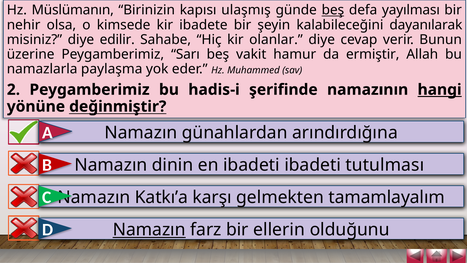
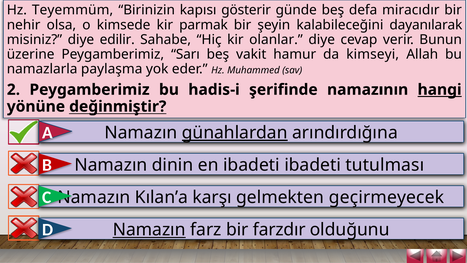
Müslümanın: Müslümanın -> Teyemmüm
ulaşmış: ulaşmış -> gösterir
beş at (333, 10) underline: present -> none
yayılması: yayılması -> miracıdır
ibadete: ibadete -> parmak
ermiştir: ermiştir -> kimseyi
günahlardan underline: none -> present
Katkı’a: Katkı’a -> Kılan’a
tamamlayalım: tamamlayalım -> geçirmeyecek
ellerin: ellerin -> farzdır
